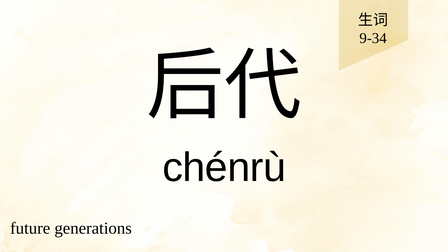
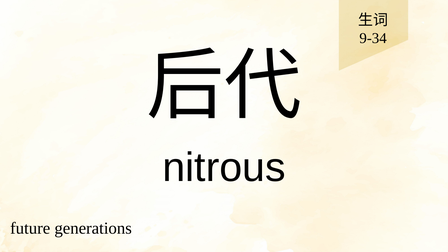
chénrù: chénrù -> nitrous
